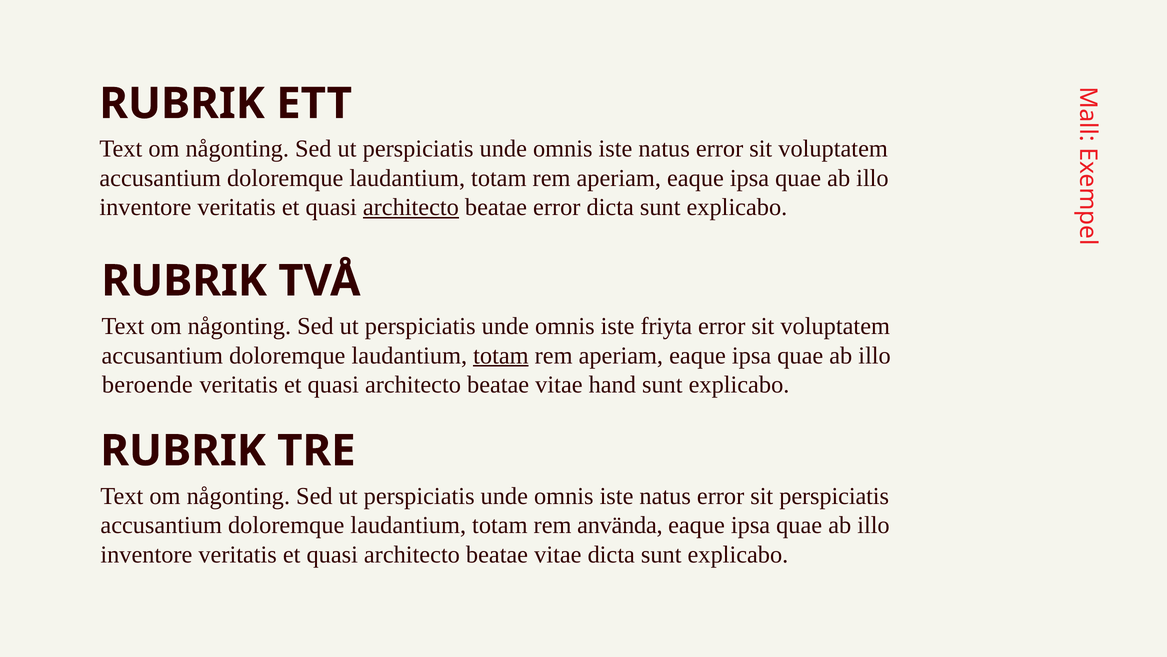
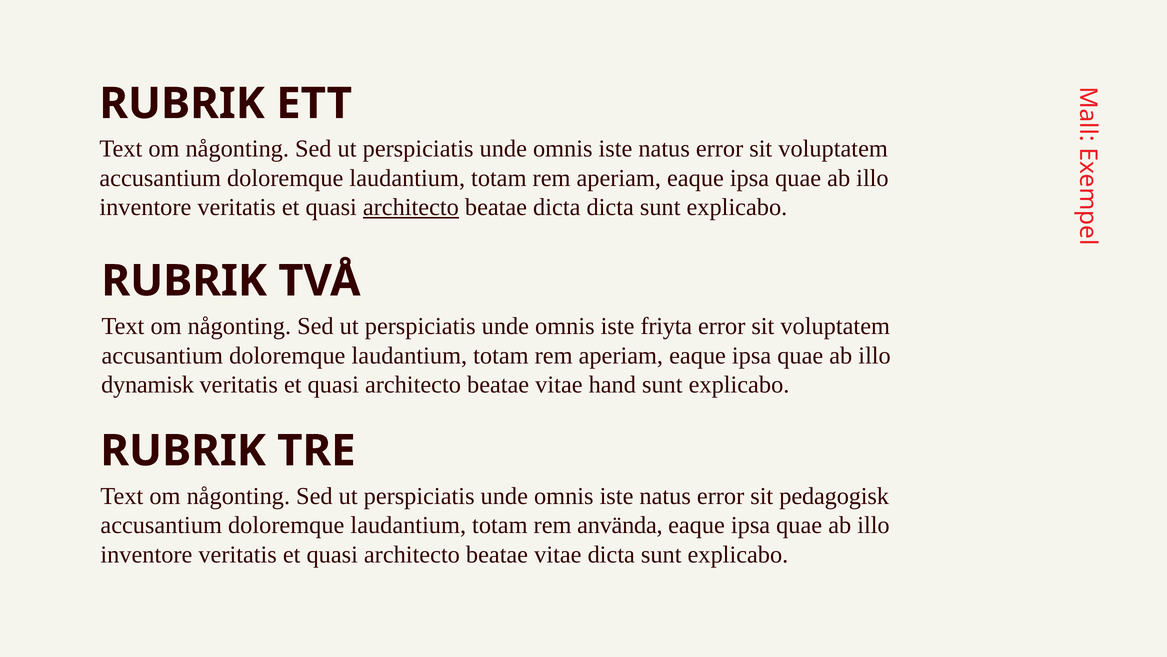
beatae error: error -> dicta
totam at (501, 355) underline: present -> none
beroende: beroende -> dynamisk
sit perspiciatis: perspiciatis -> pedagogisk
